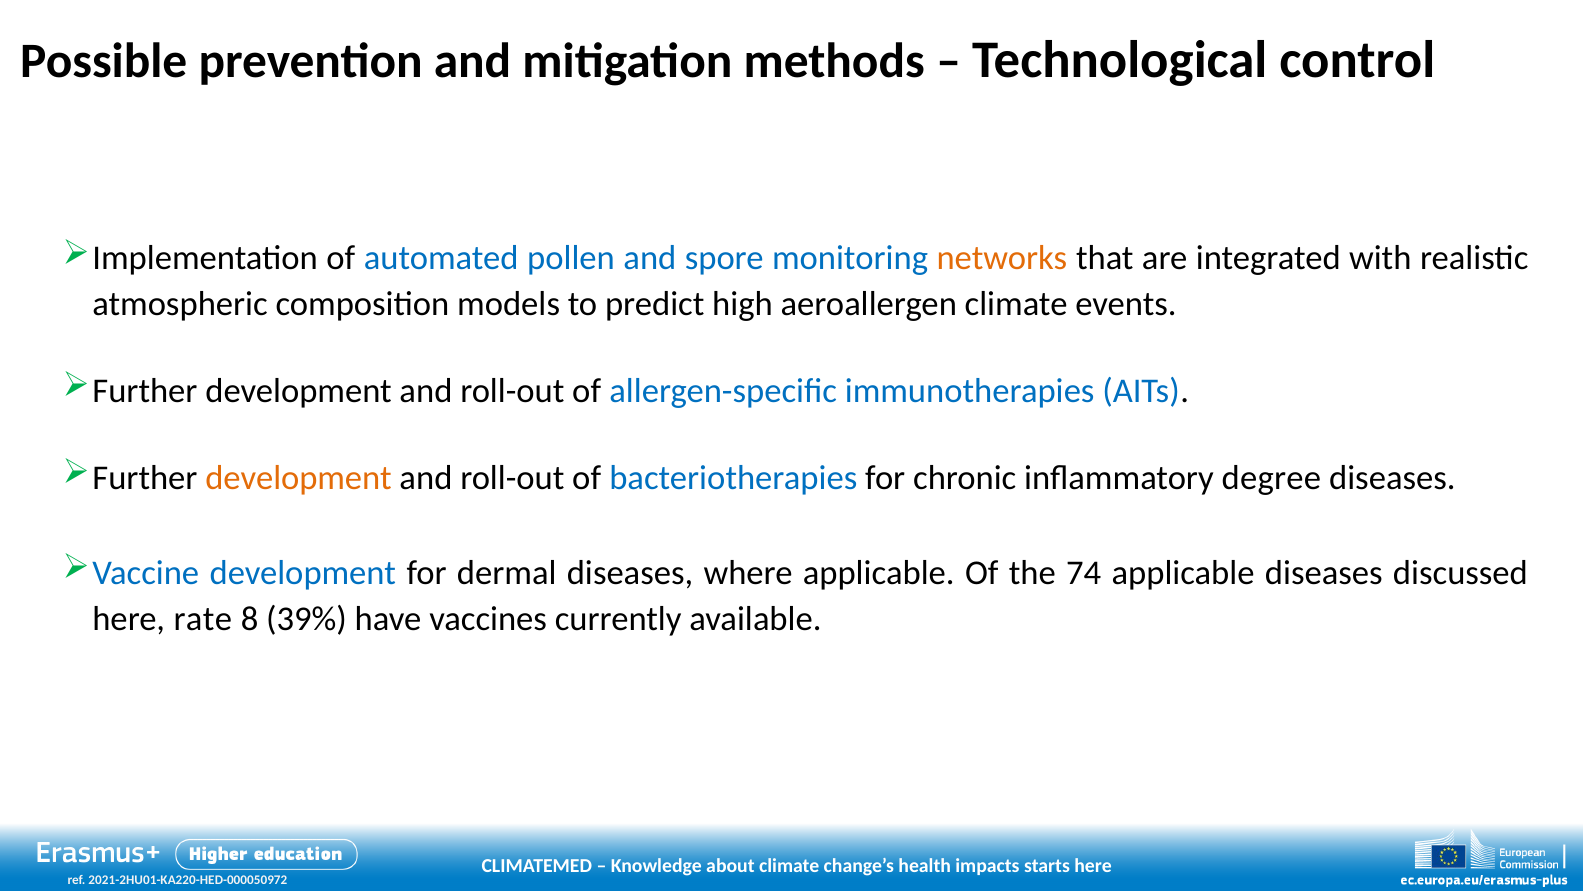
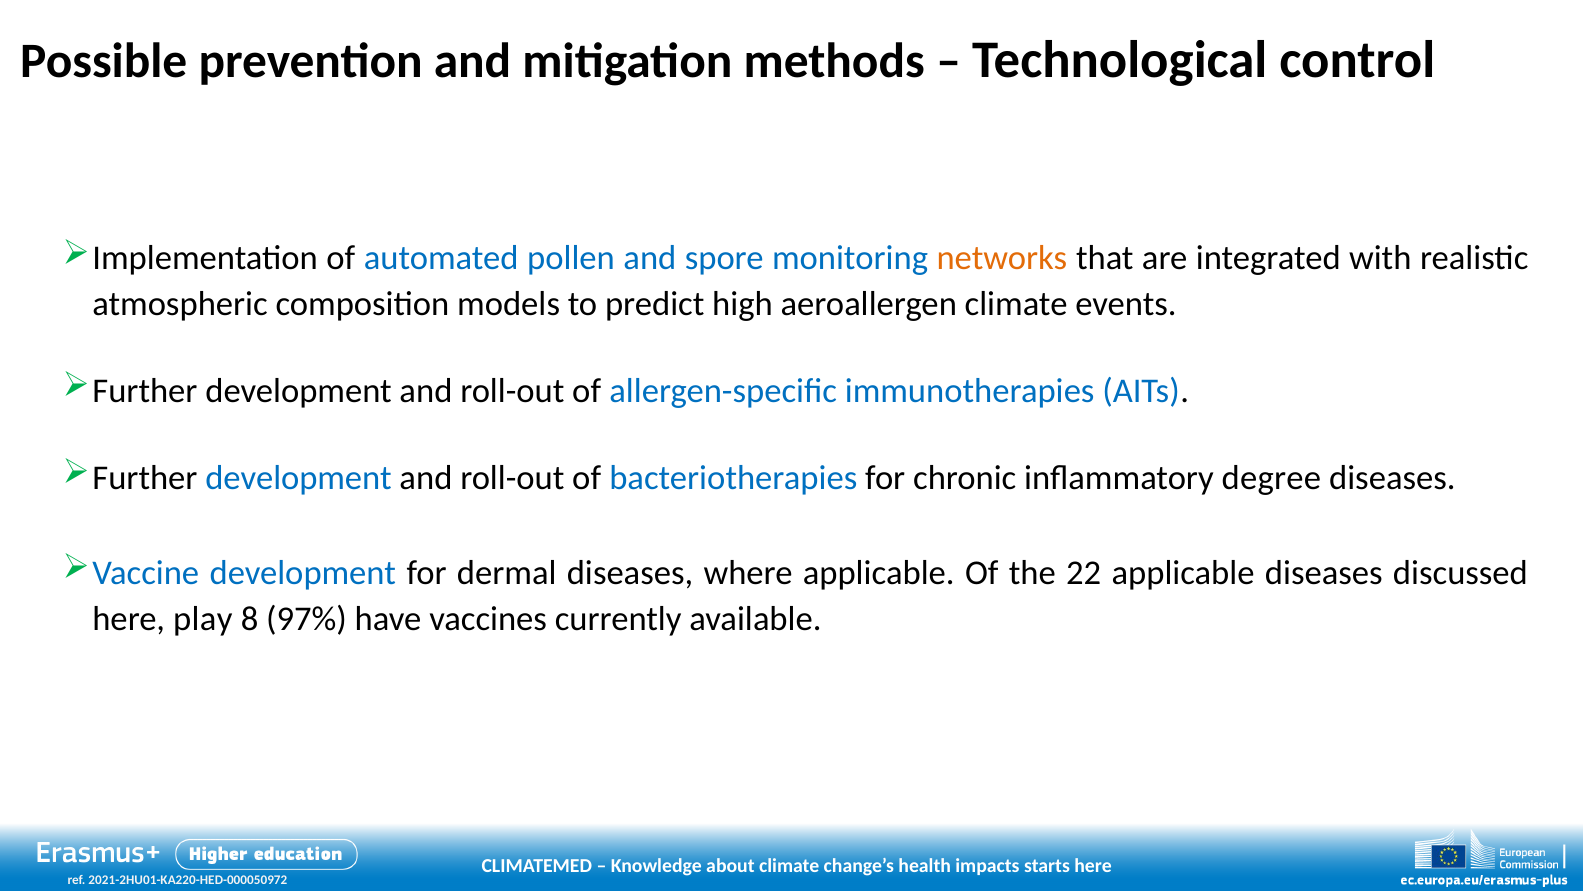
development at (299, 478) colour: orange -> blue
74: 74 -> 22
rate: rate -> play
39%: 39% -> 97%
